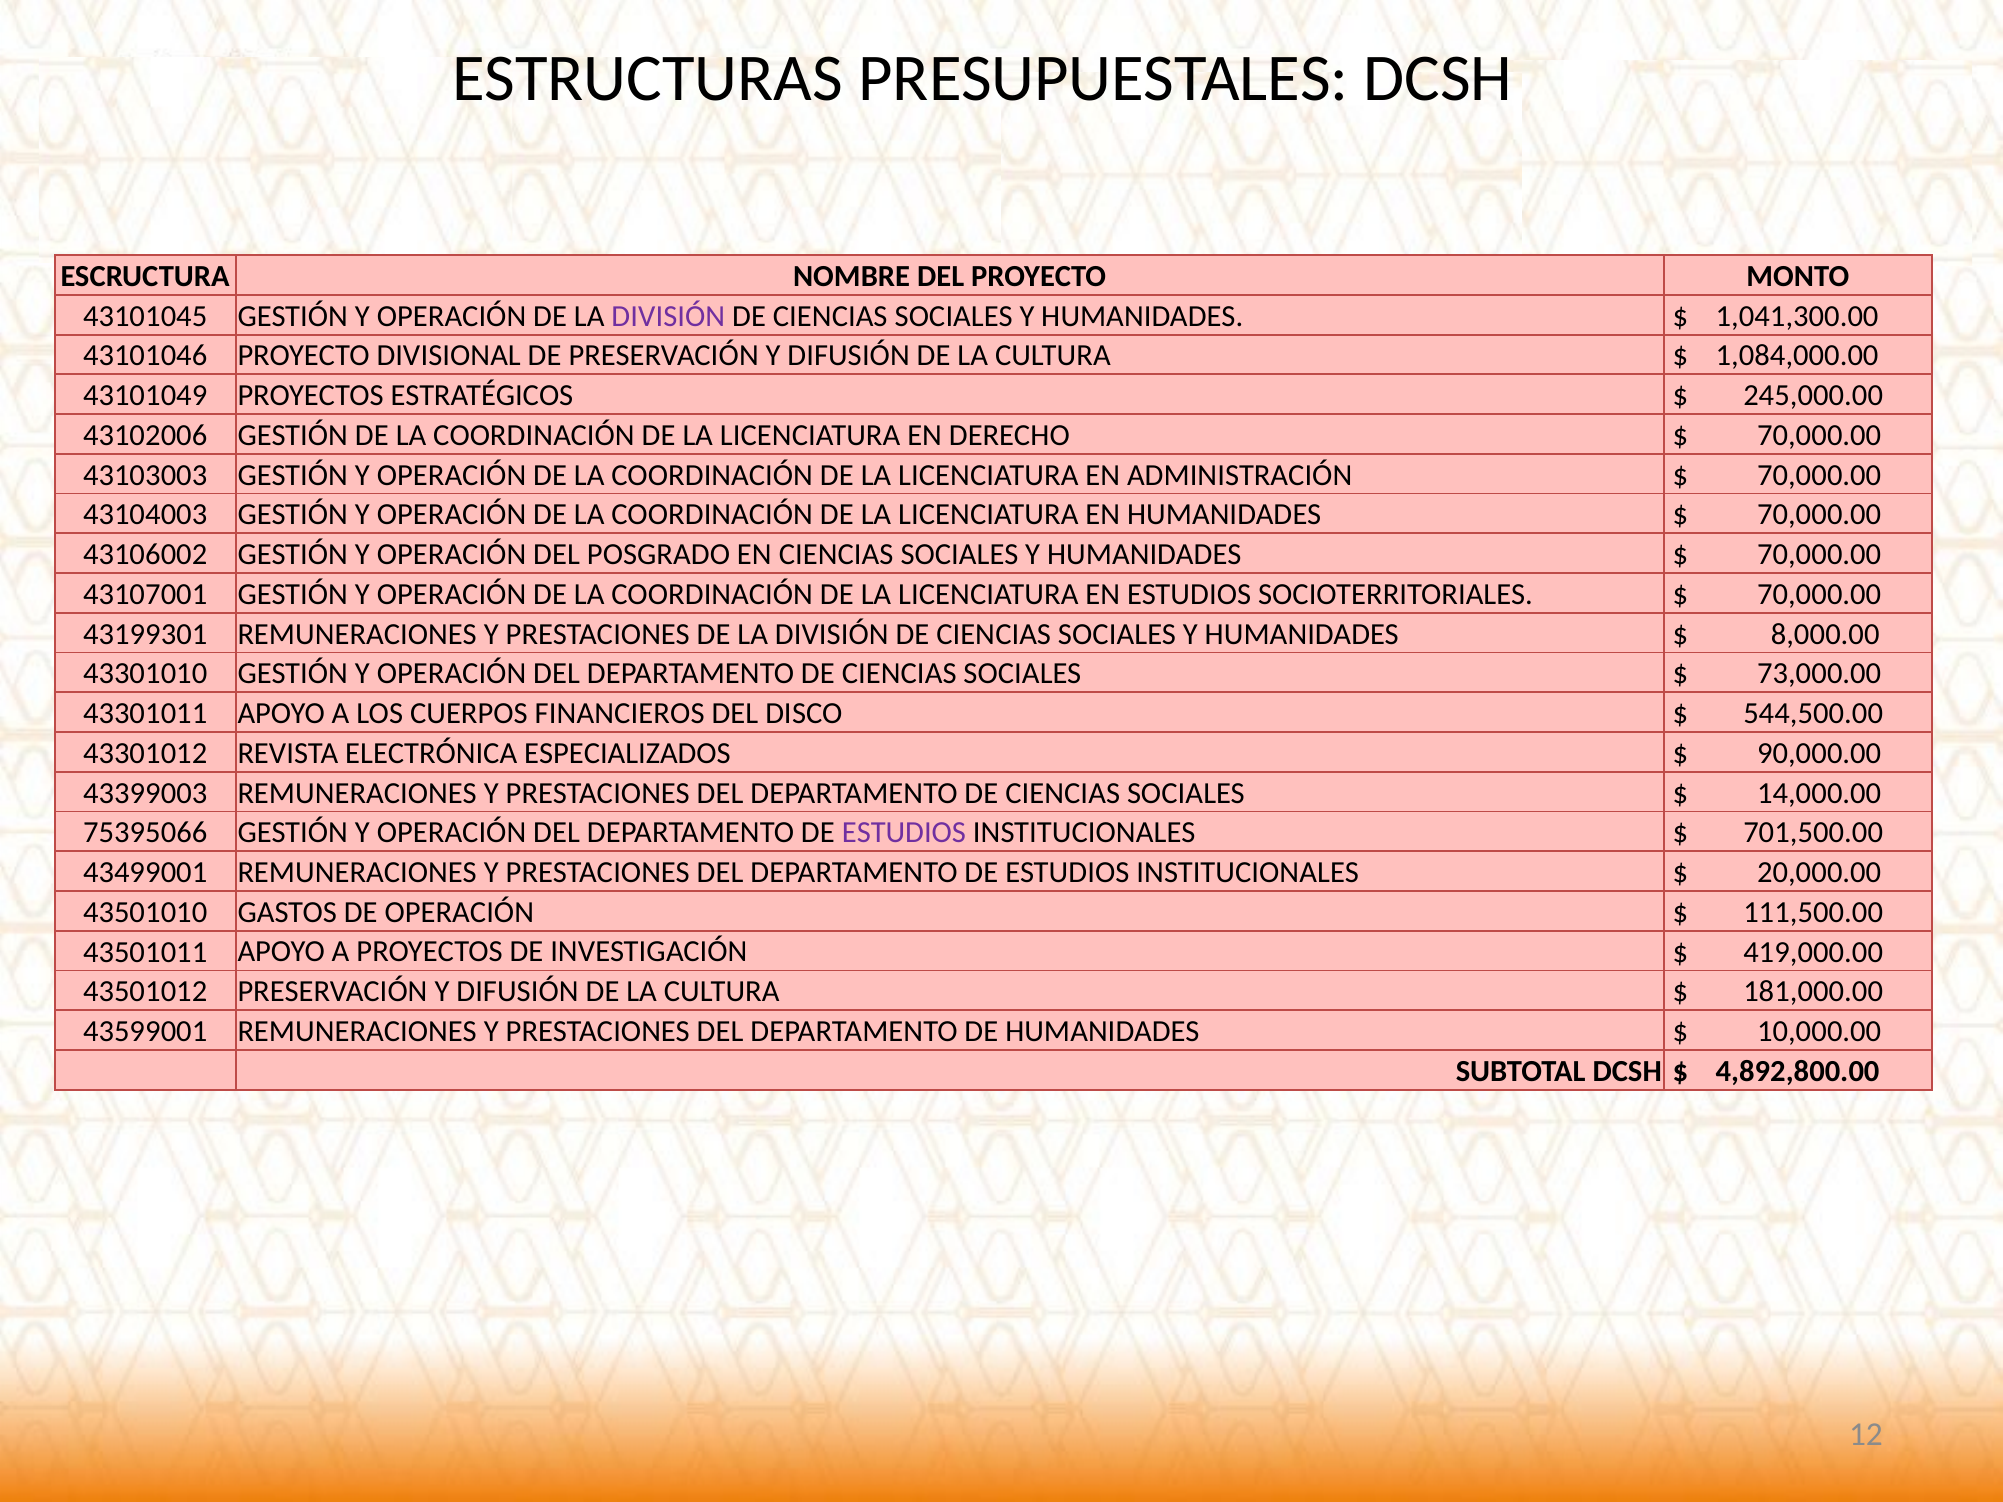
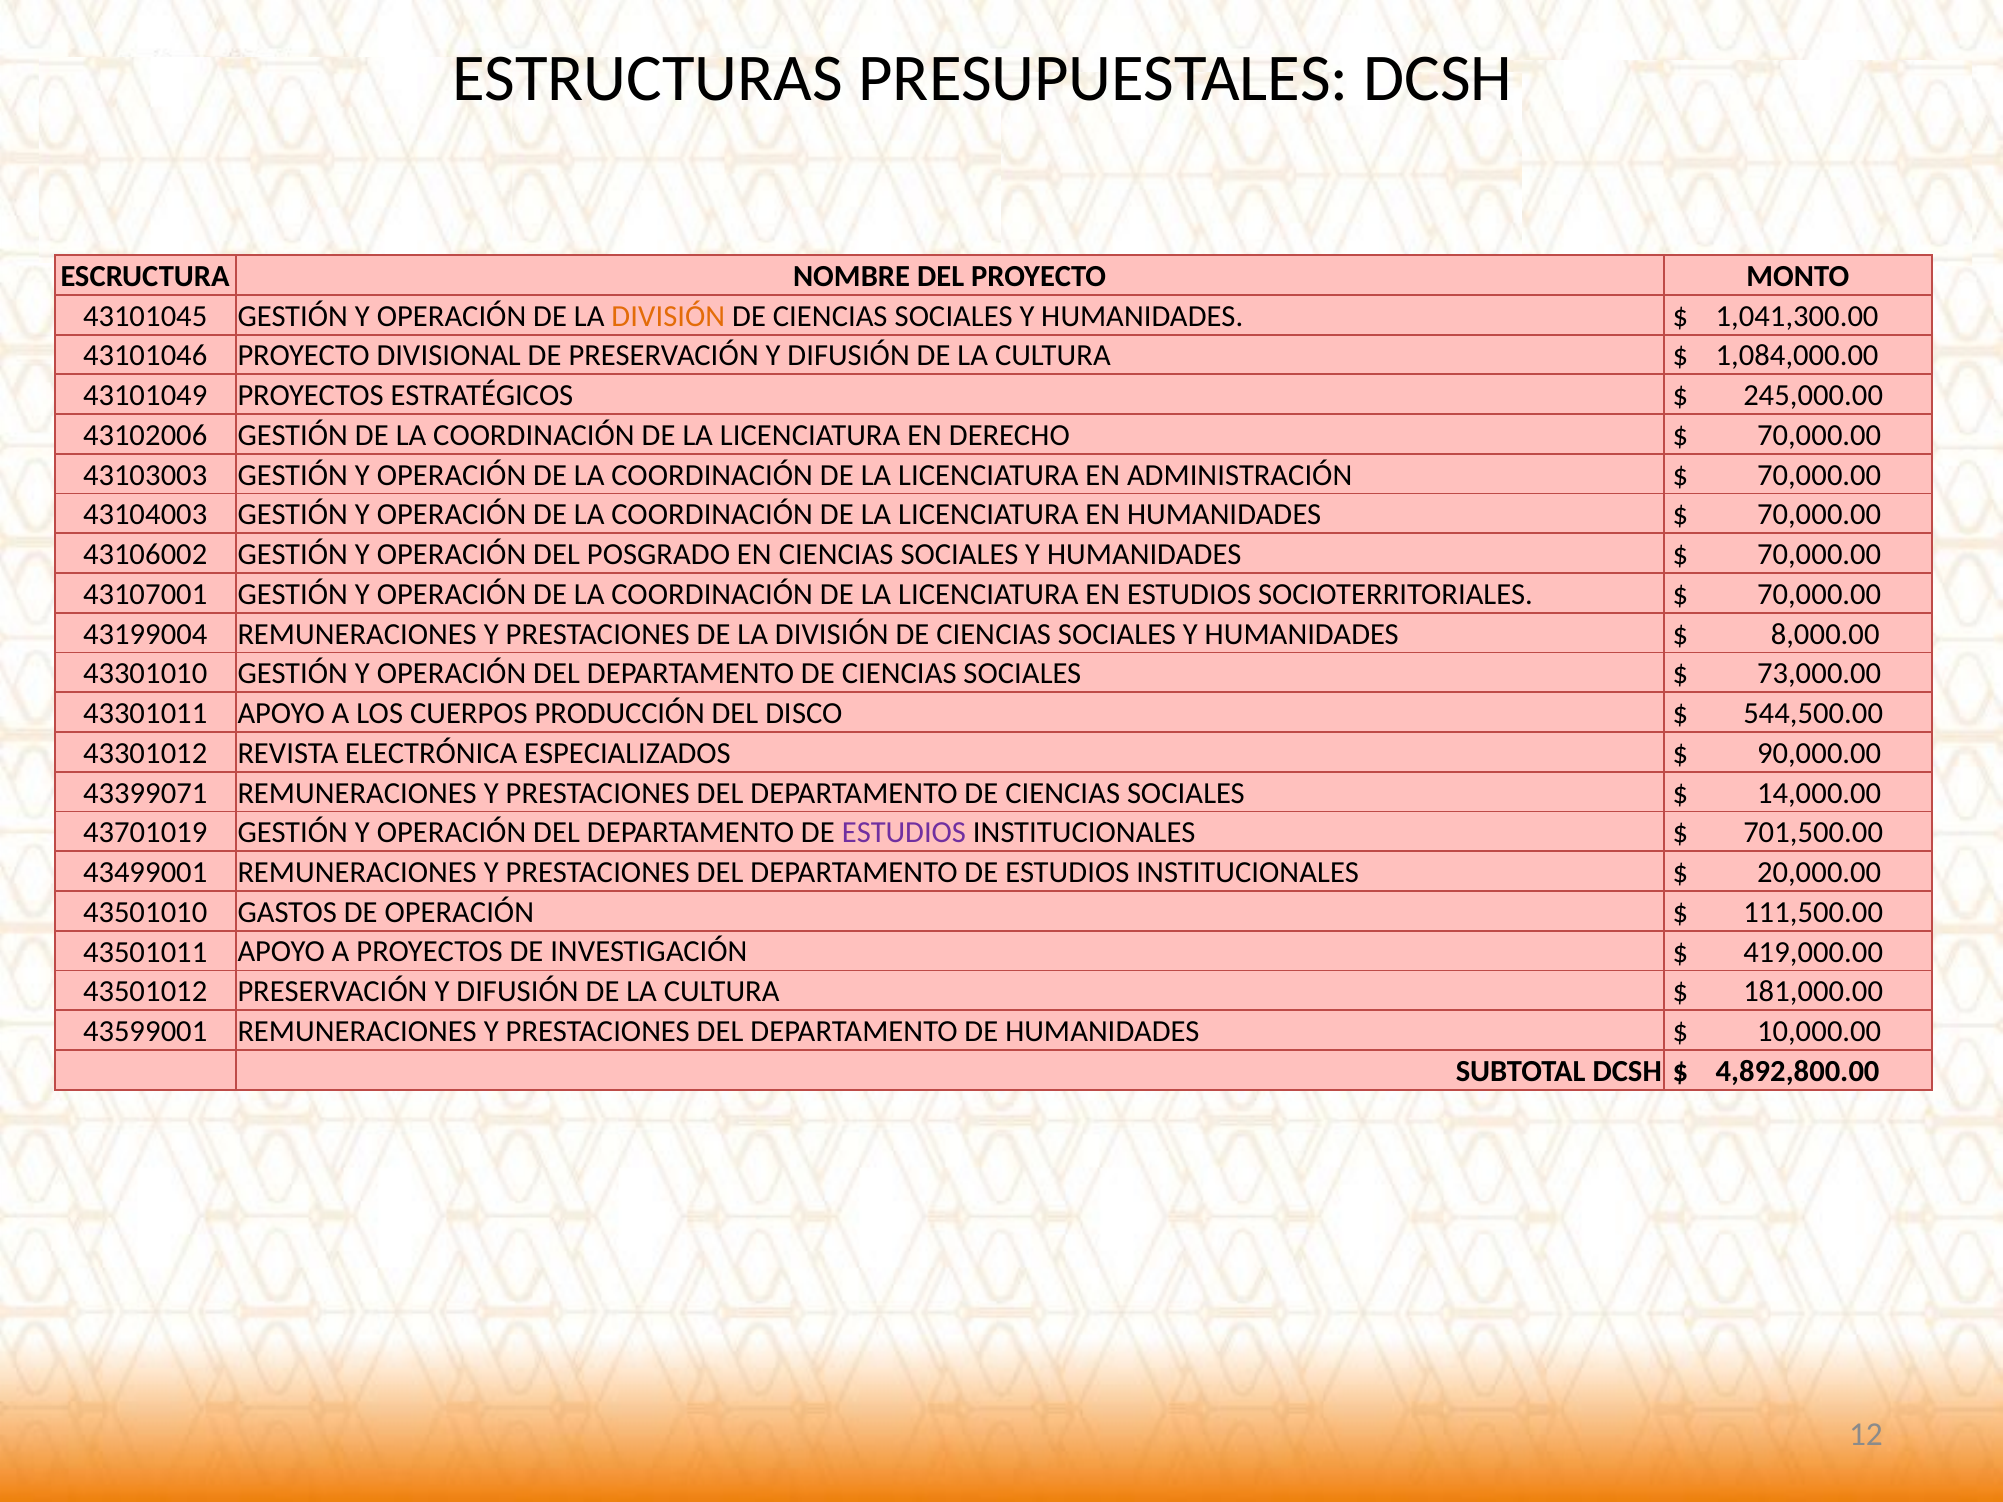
DIVISIÓN at (668, 316) colour: purple -> orange
43199301: 43199301 -> 43199004
FINANCIEROS: FINANCIEROS -> PRODUCCIÓN
43399003: 43399003 -> 43399071
75395066: 75395066 -> 43701019
